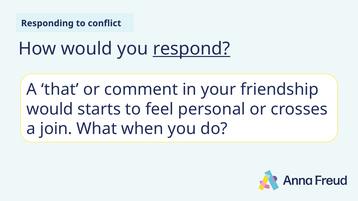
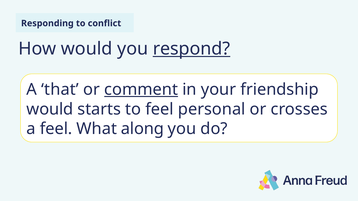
comment underline: none -> present
a join: join -> feel
when: when -> along
